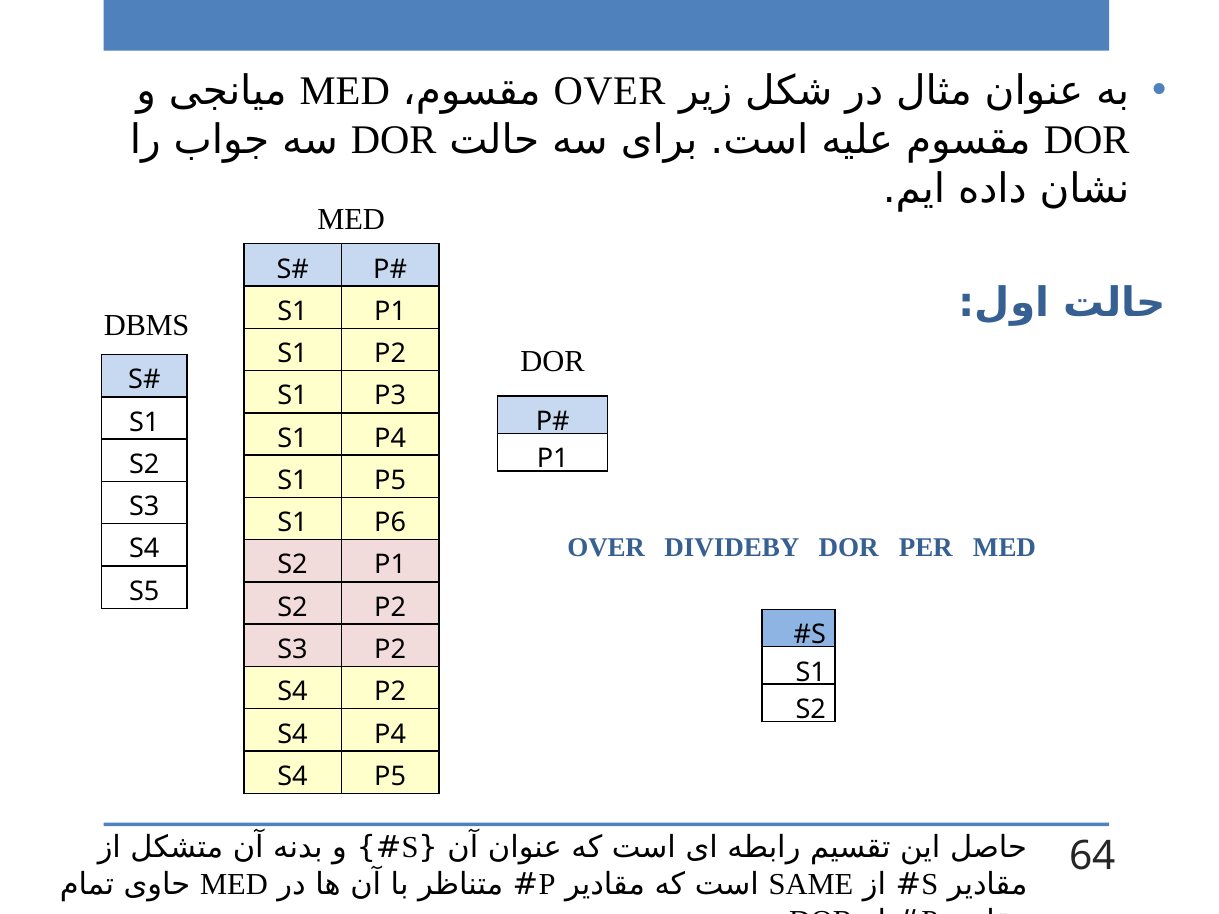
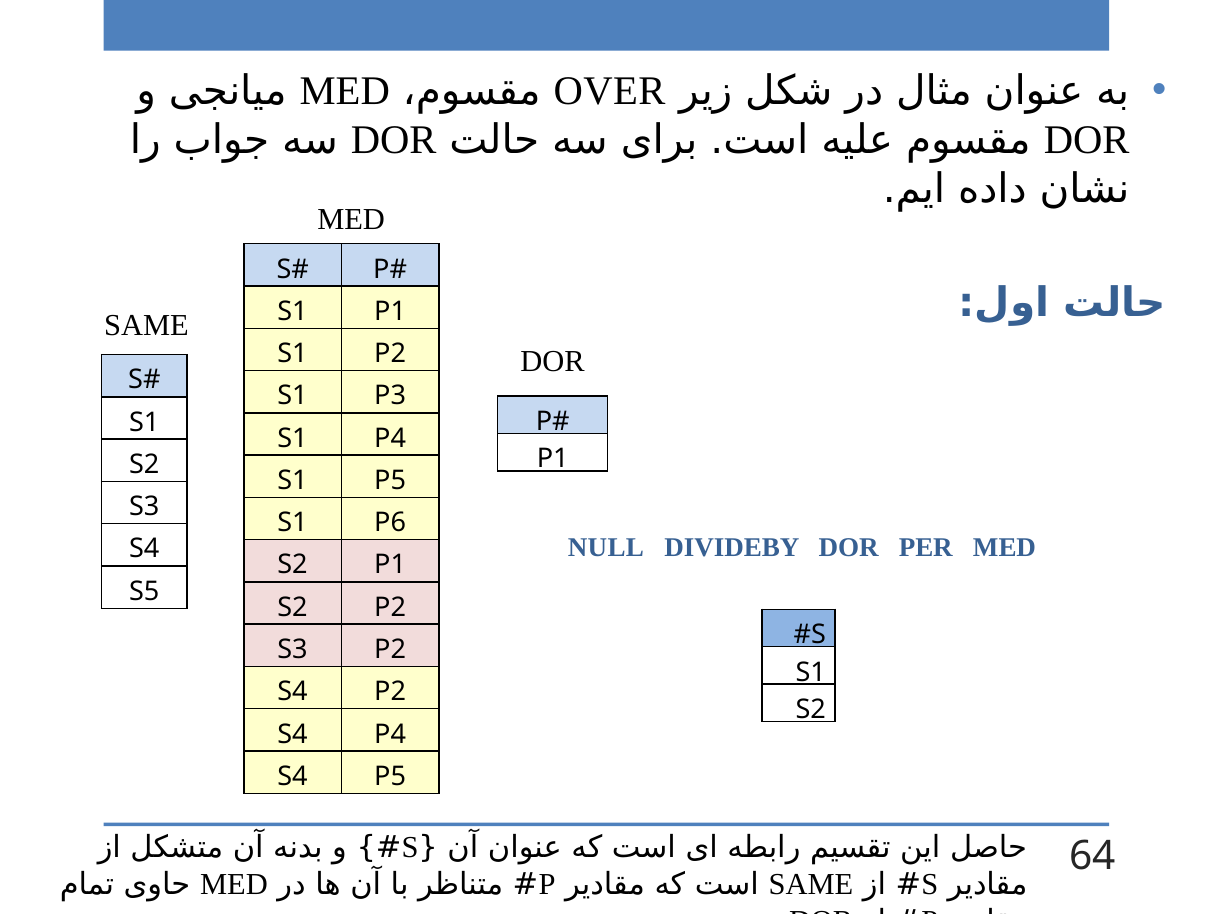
DBMS at (147, 326): DBMS -> SAME
OVER at (606, 548): OVER -> NULL
